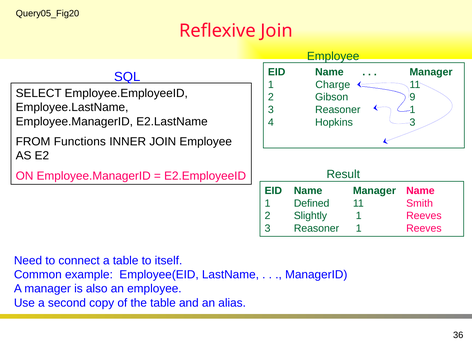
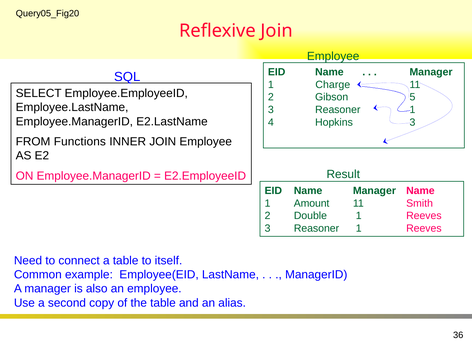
9: 9 -> 5
Defined: Defined -> Amount
Slightly: Slightly -> Double
